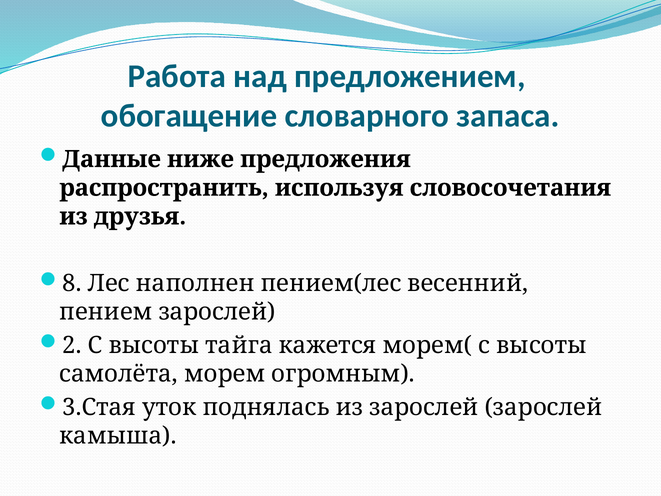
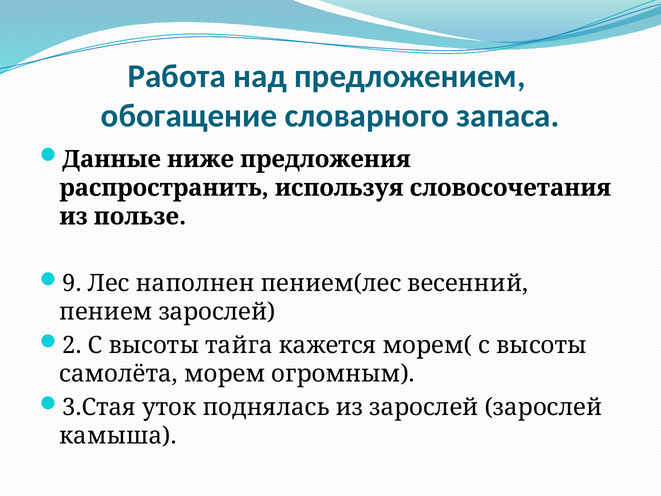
друзья: друзья -> пользе
8: 8 -> 9
